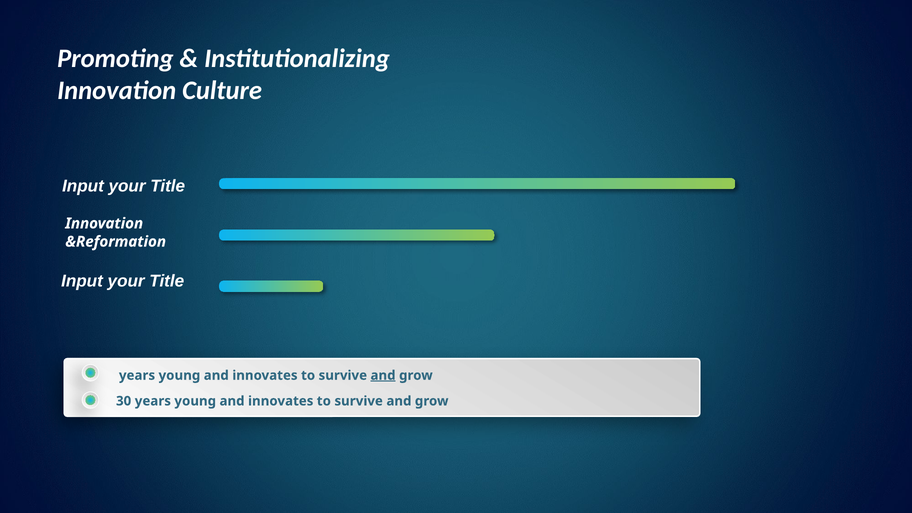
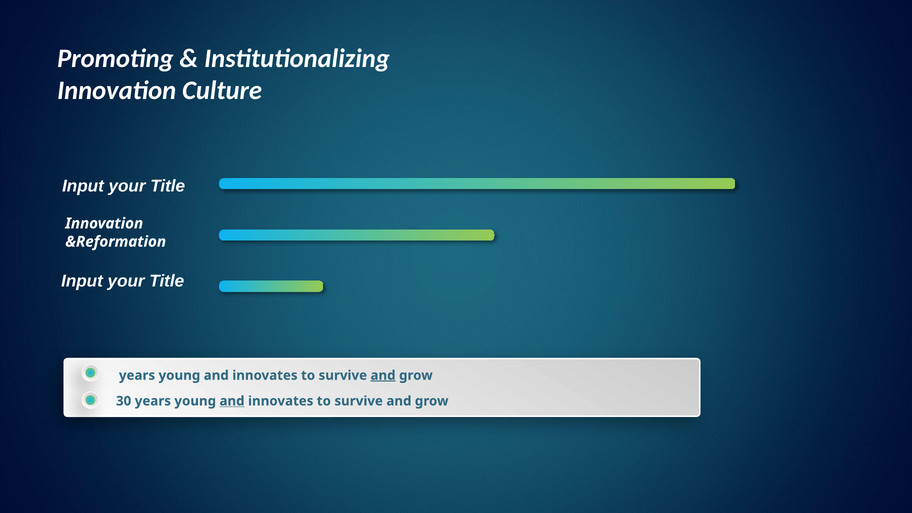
and at (232, 401) underline: none -> present
